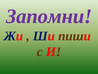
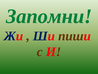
Запомни colour: purple -> green
